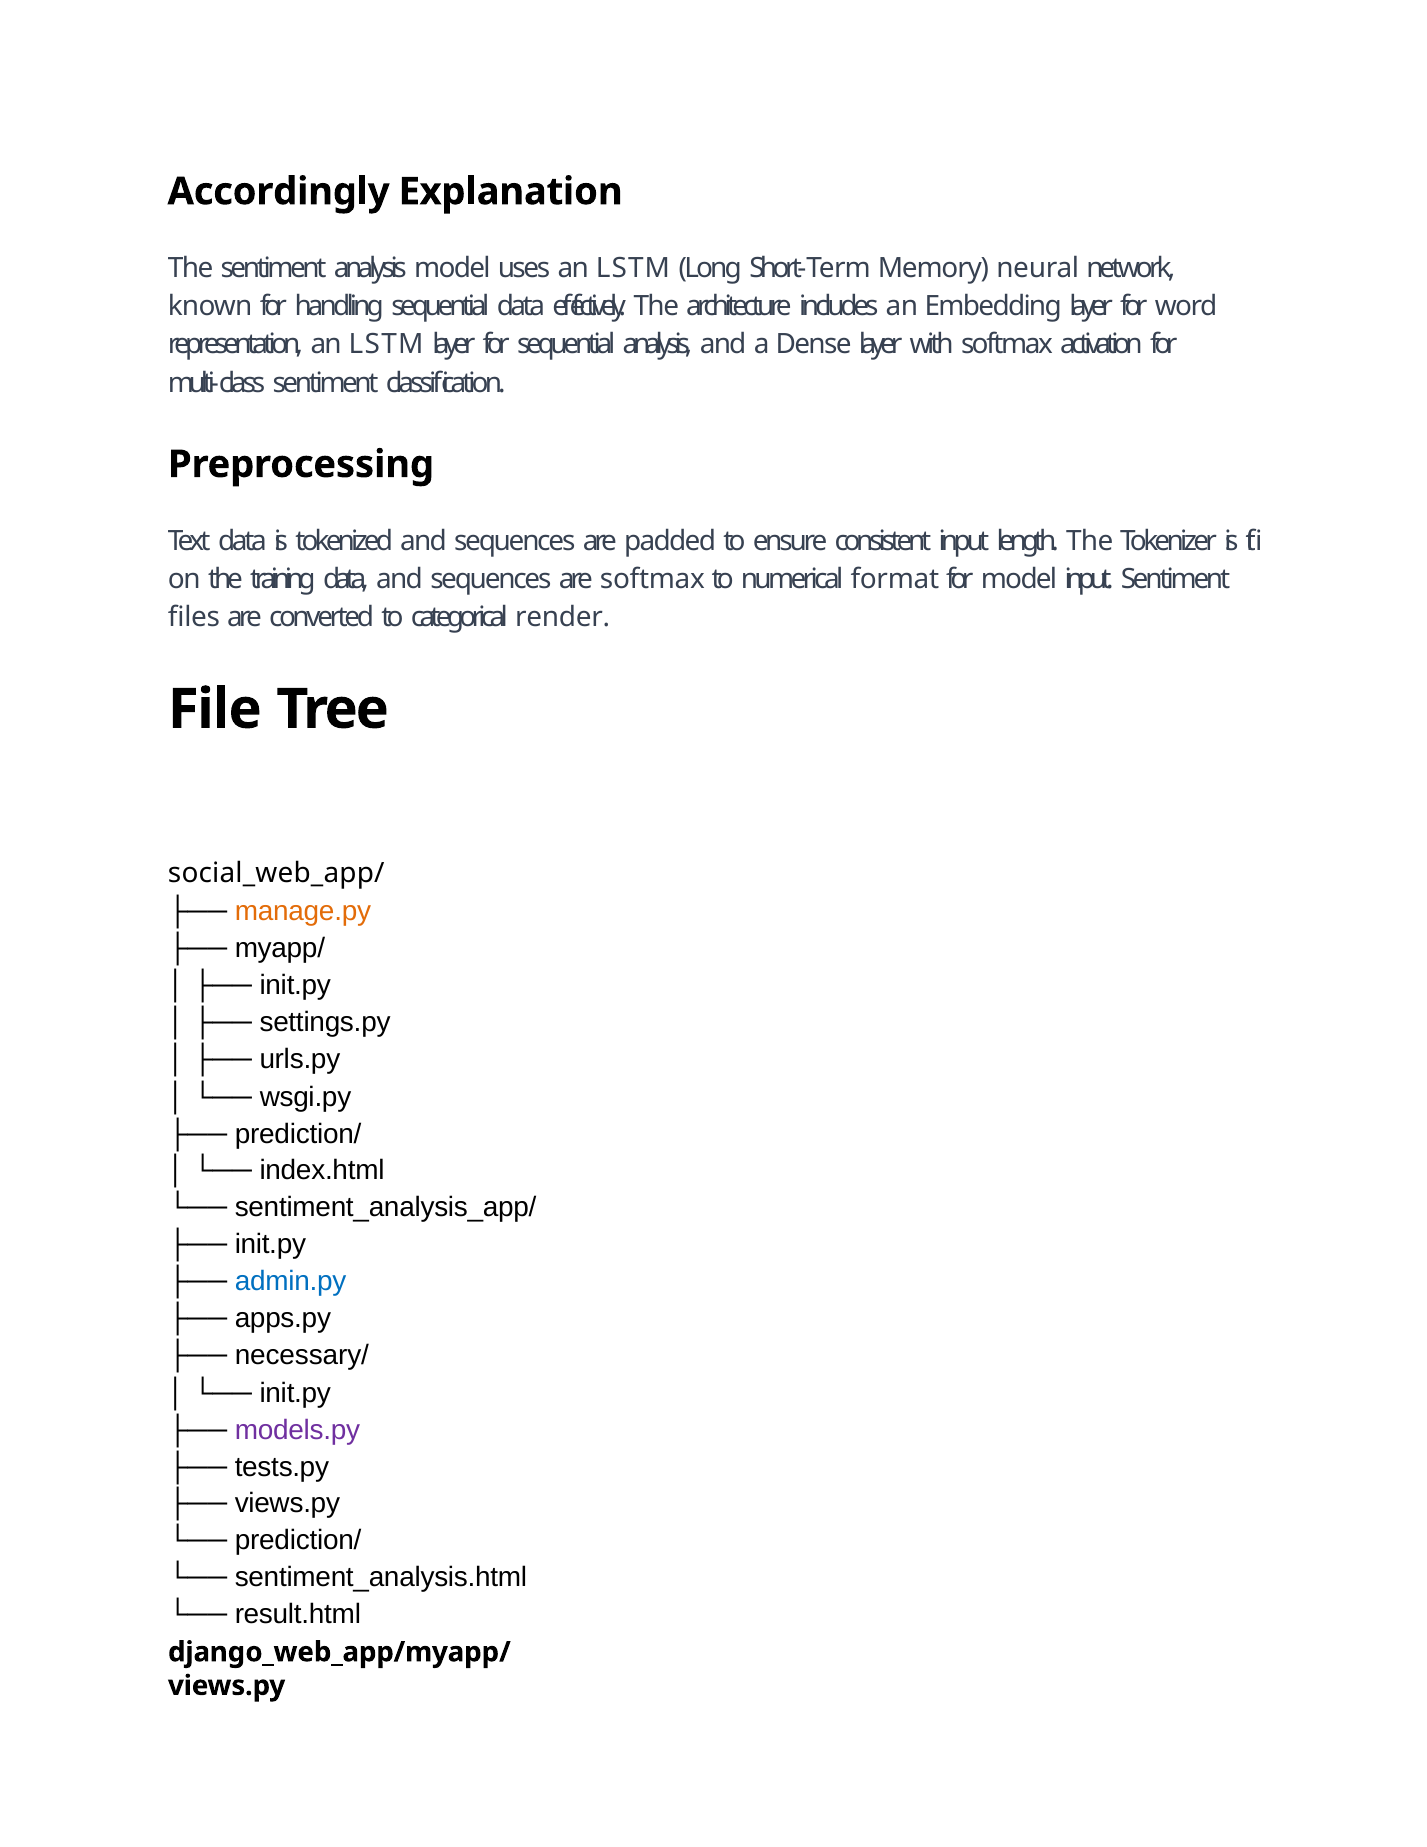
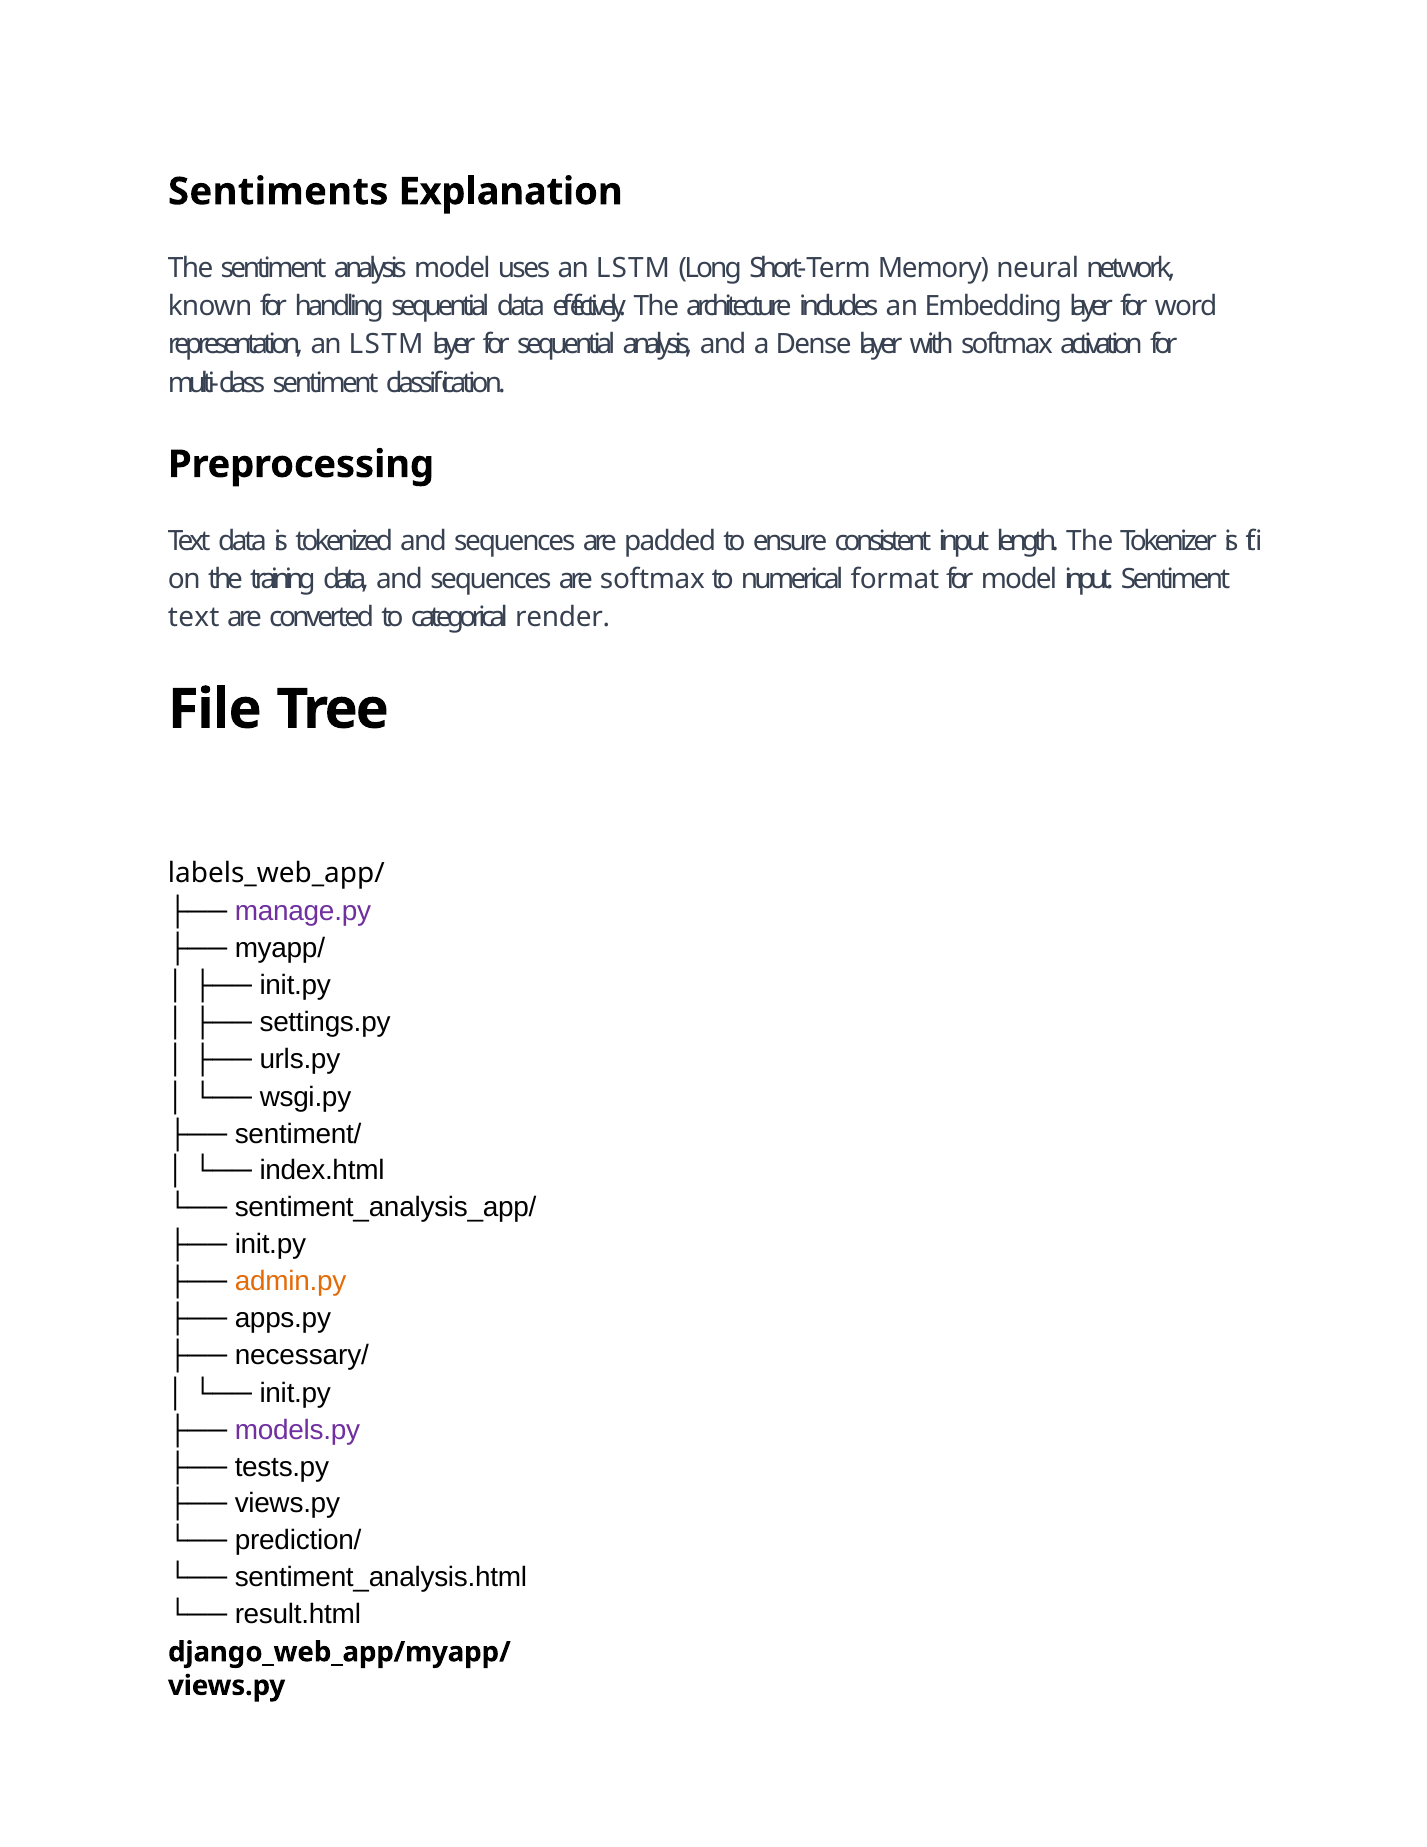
Accordingly: Accordingly -> Sentiments
files at (194, 617): files -> text
social_web_app/: social_web_app/ -> labels_web_app/
manage.py colour: orange -> purple
prediction/ at (298, 1134): prediction/ -> sentiment/
admin.py colour: blue -> orange
